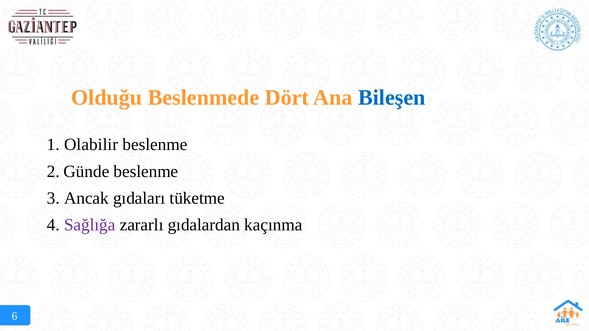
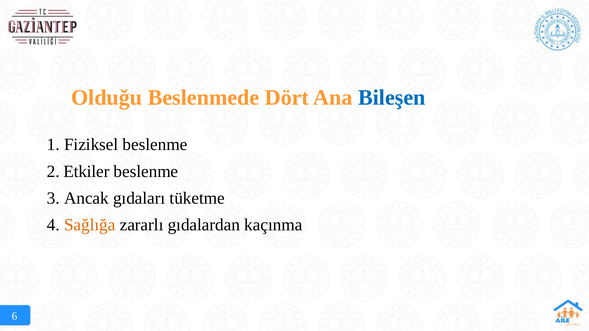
Olabilir: Olabilir -> Fiziksel
Günde: Günde -> Etkiler
Sağlığa colour: purple -> orange
